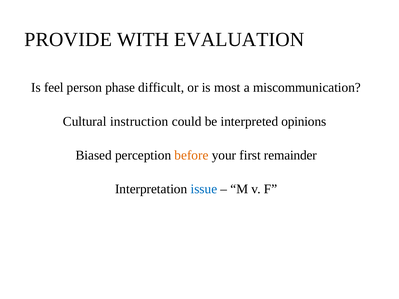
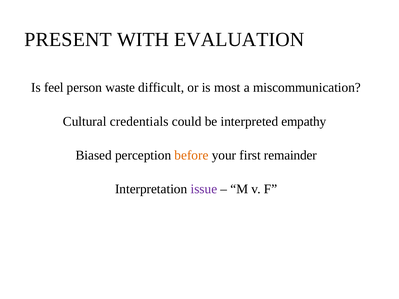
PROVIDE: PROVIDE -> PRESENT
phase: phase -> waste
instruction: instruction -> credentials
opinions: opinions -> empathy
issue colour: blue -> purple
